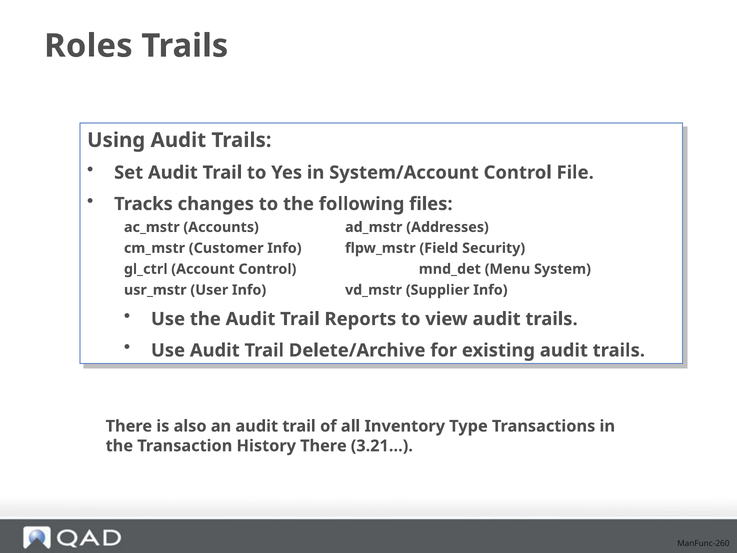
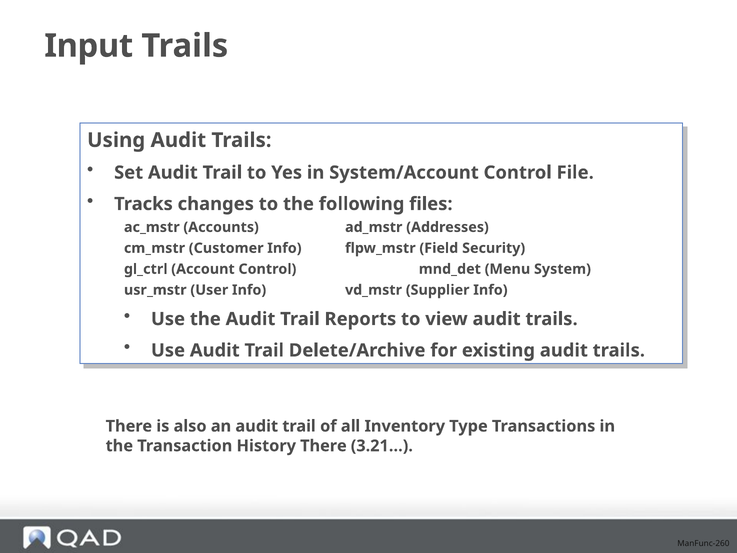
Roles: Roles -> Input
